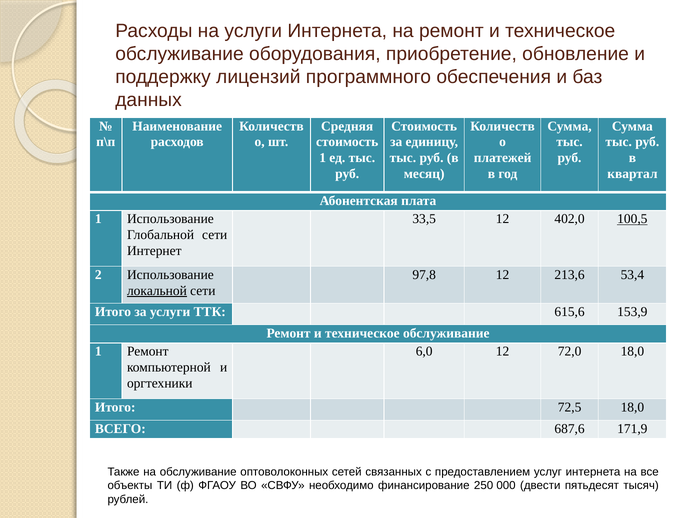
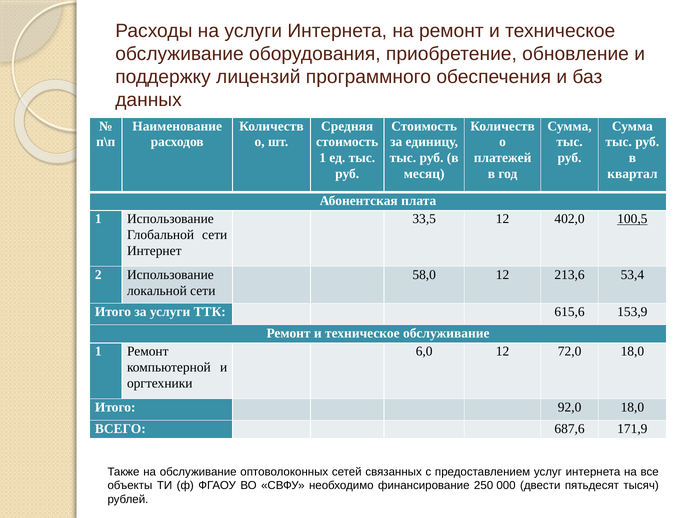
97,8: 97,8 -> 58,0
локальной underline: present -> none
72,5: 72,5 -> 92,0
